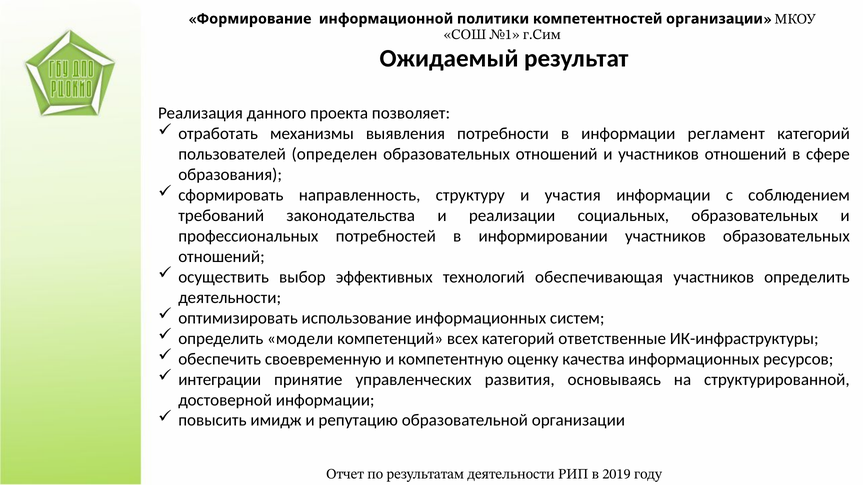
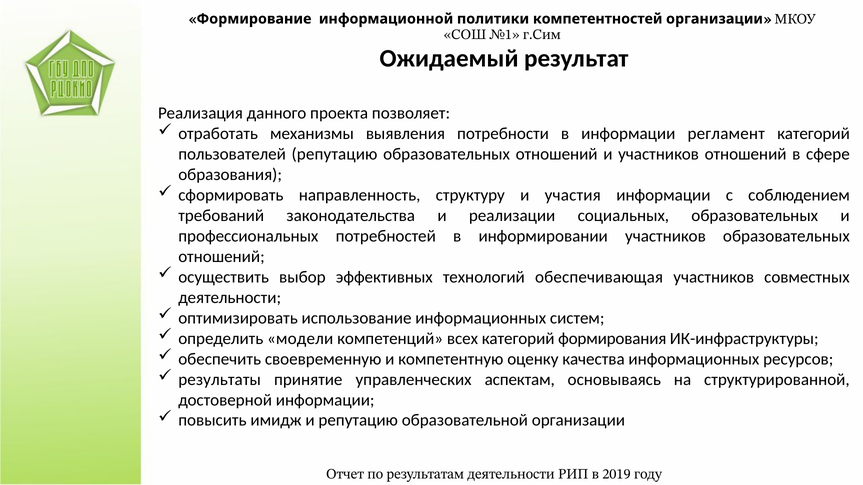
пользователей определен: определен -> репутацию
участников определить: определить -> совместных
ответственные: ответственные -> формирования
интеграции: интеграции -> результаты
развития: развития -> аспектам
